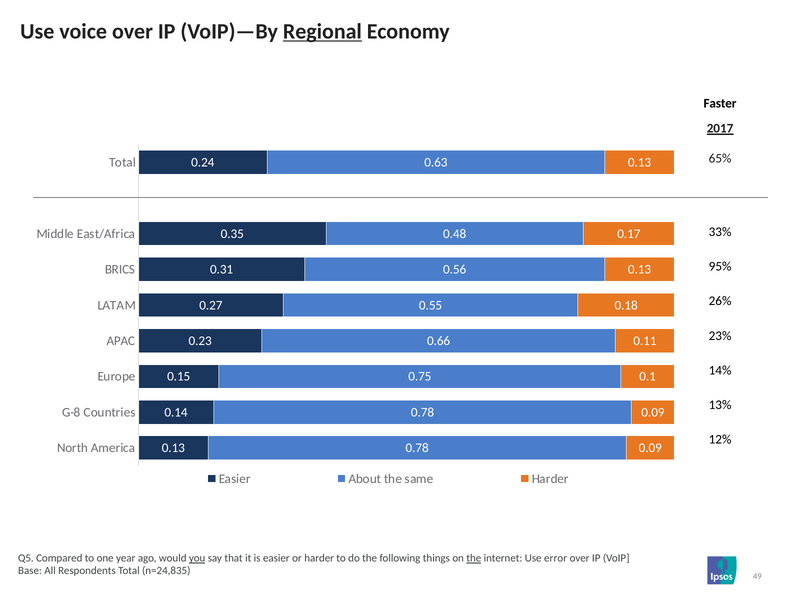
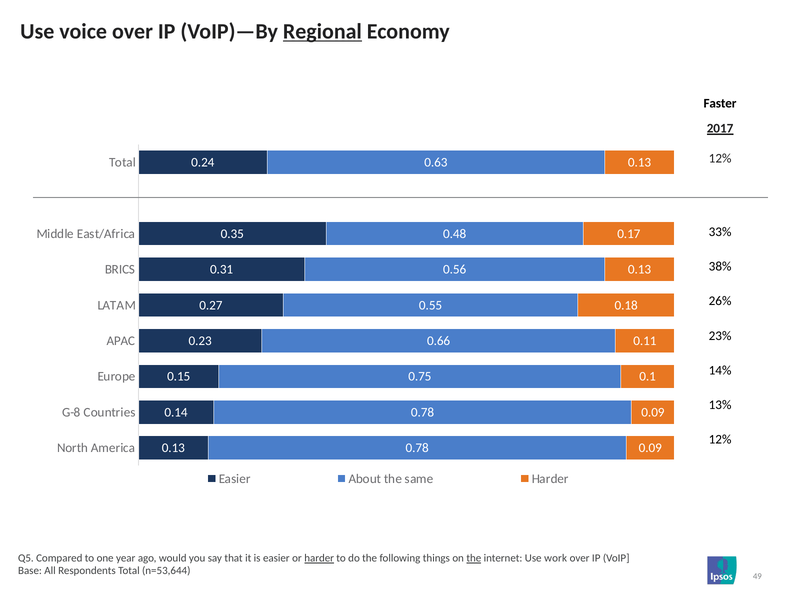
65% at (720, 159): 65% -> 12%
95%: 95% -> 38%
you underline: present -> none
harder at (319, 558) underline: none -> present
error: error -> work
n=24,835: n=24,835 -> n=53,644
